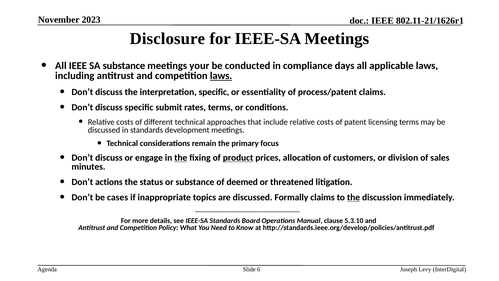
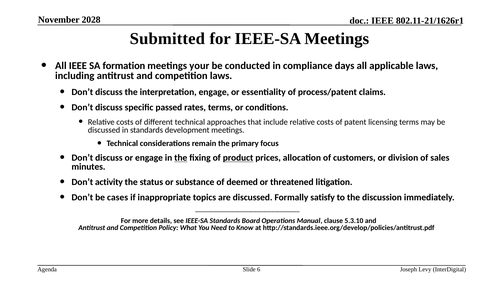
2023: 2023 -> 2028
Disclosure: Disclosure -> Submitted
SA substance: substance -> formation
laws at (221, 76) underline: present -> none
interpretation specific: specific -> engage
submit: submit -> passed
actions: actions -> activity
Formally claims: claims -> satisfy
the at (354, 197) underline: present -> none
